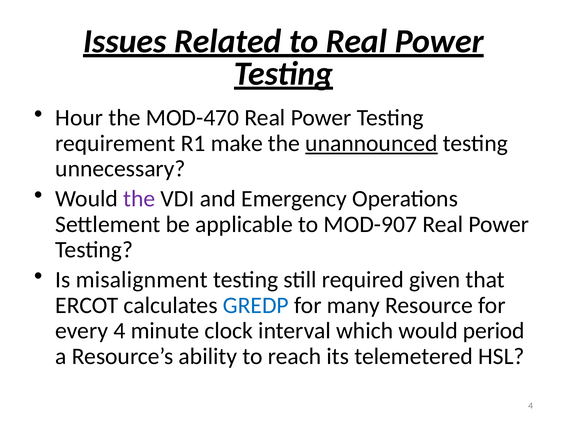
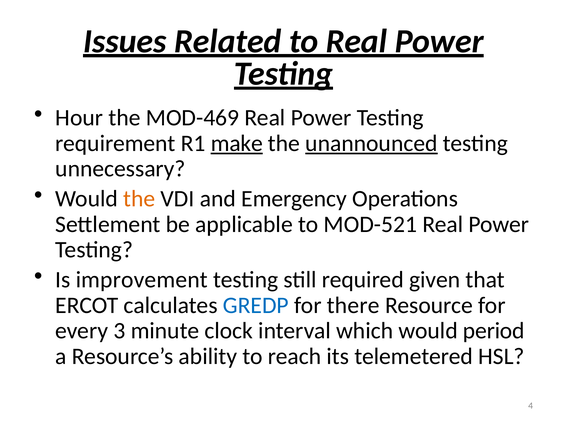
MOD-470: MOD-470 -> MOD-469
make underline: none -> present
the at (139, 199) colour: purple -> orange
MOD-907: MOD-907 -> MOD-521
misalignment: misalignment -> improvement
many: many -> there
every 4: 4 -> 3
